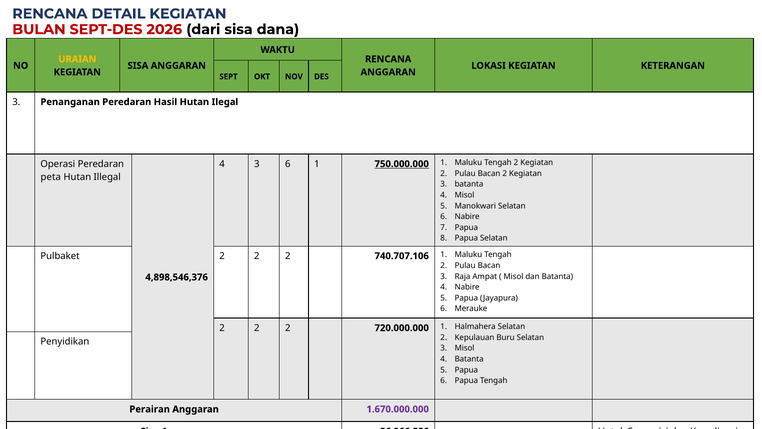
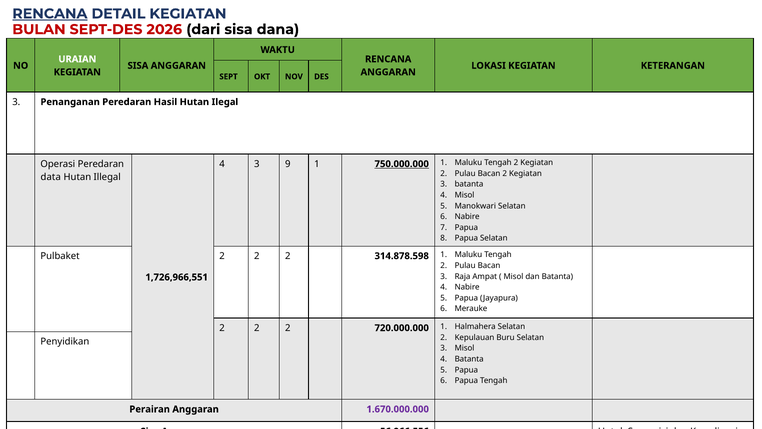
RENCANA at (50, 14) underline: none -> present
URAIAN colour: yellow -> white
3 6: 6 -> 9
peta: peta -> data
740.707.106: 740.707.106 -> 314.878.598
4,898,546,376: 4,898,546,376 -> 1,726,966,551
